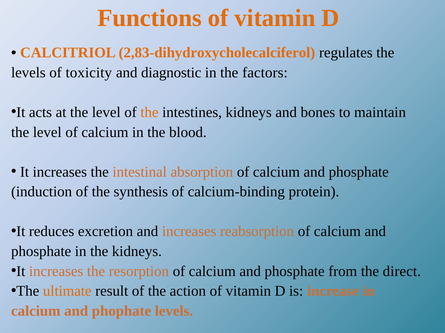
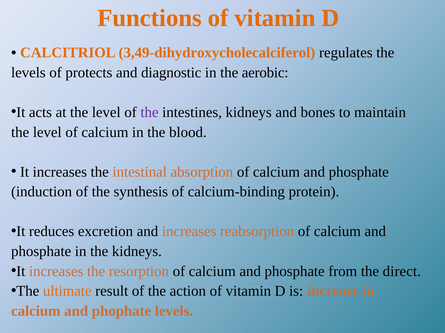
2,83-dihydroxycholecalciferol: 2,83-dihydroxycholecalciferol -> 3,49-dihydroxycholecalciferol
toxicity: toxicity -> protects
factors: factors -> aerobic
the at (150, 113) colour: orange -> purple
